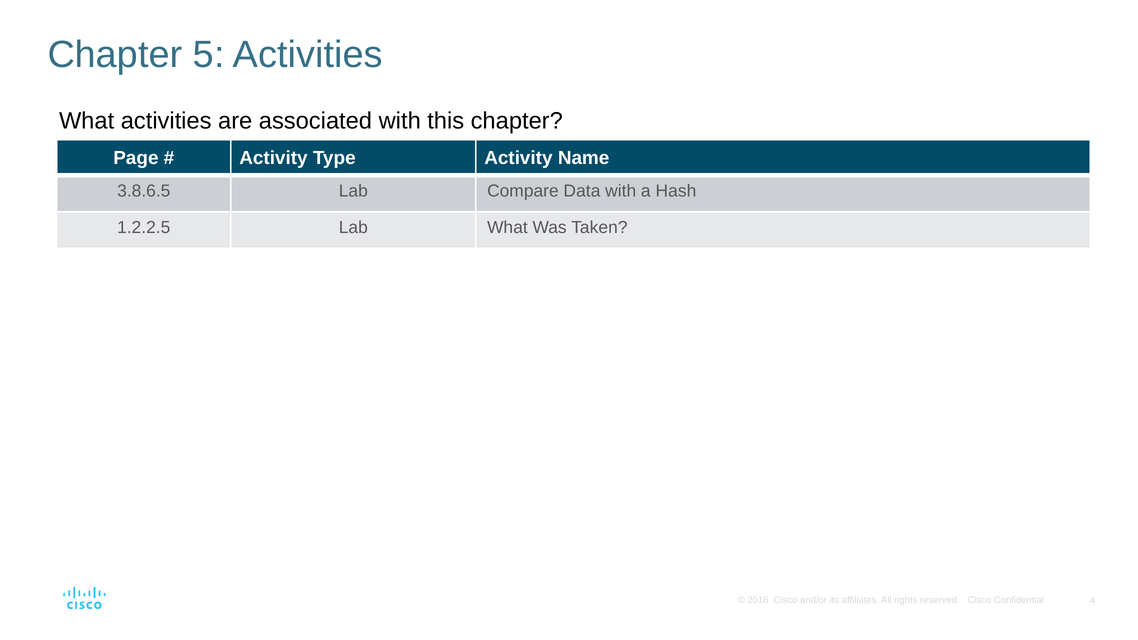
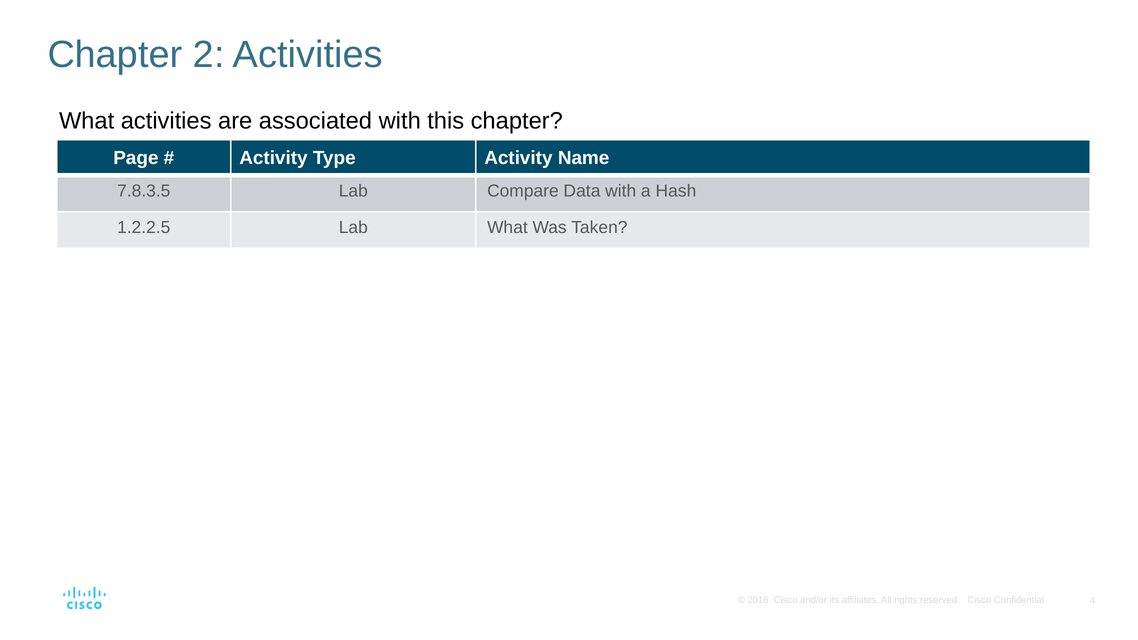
5: 5 -> 2
3.8.6.5: 3.8.6.5 -> 7.8.3.5
